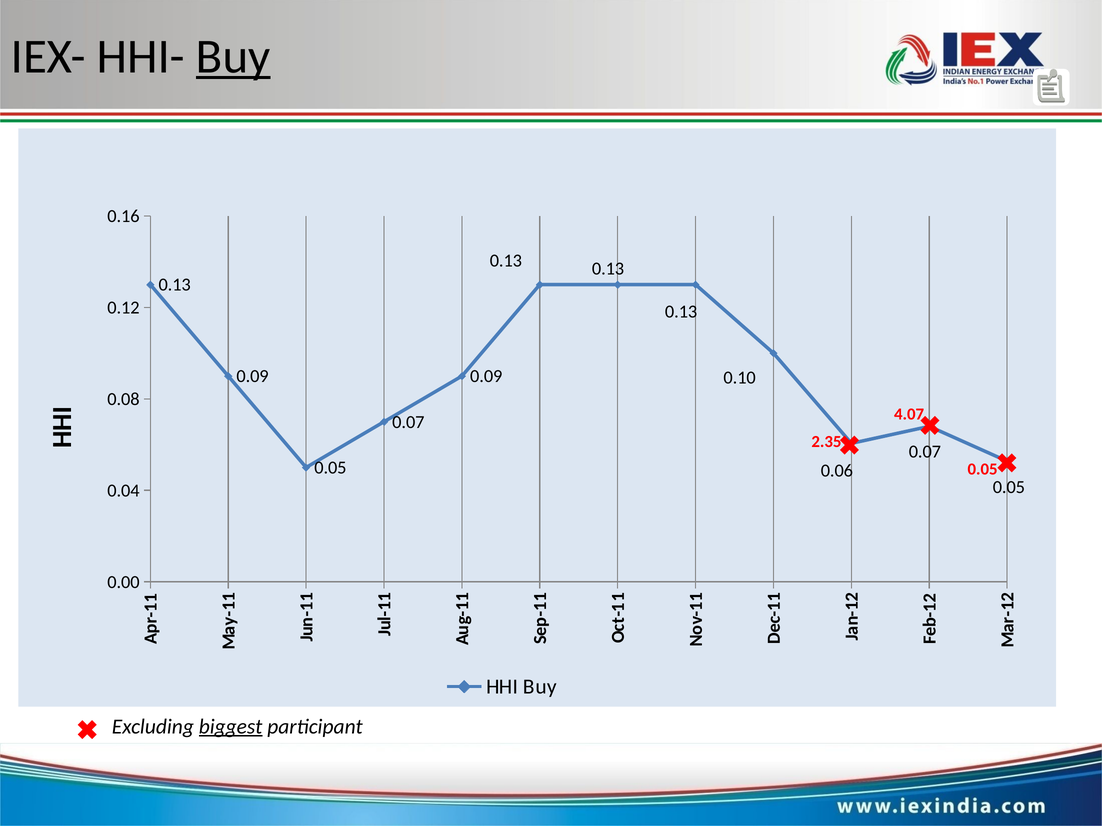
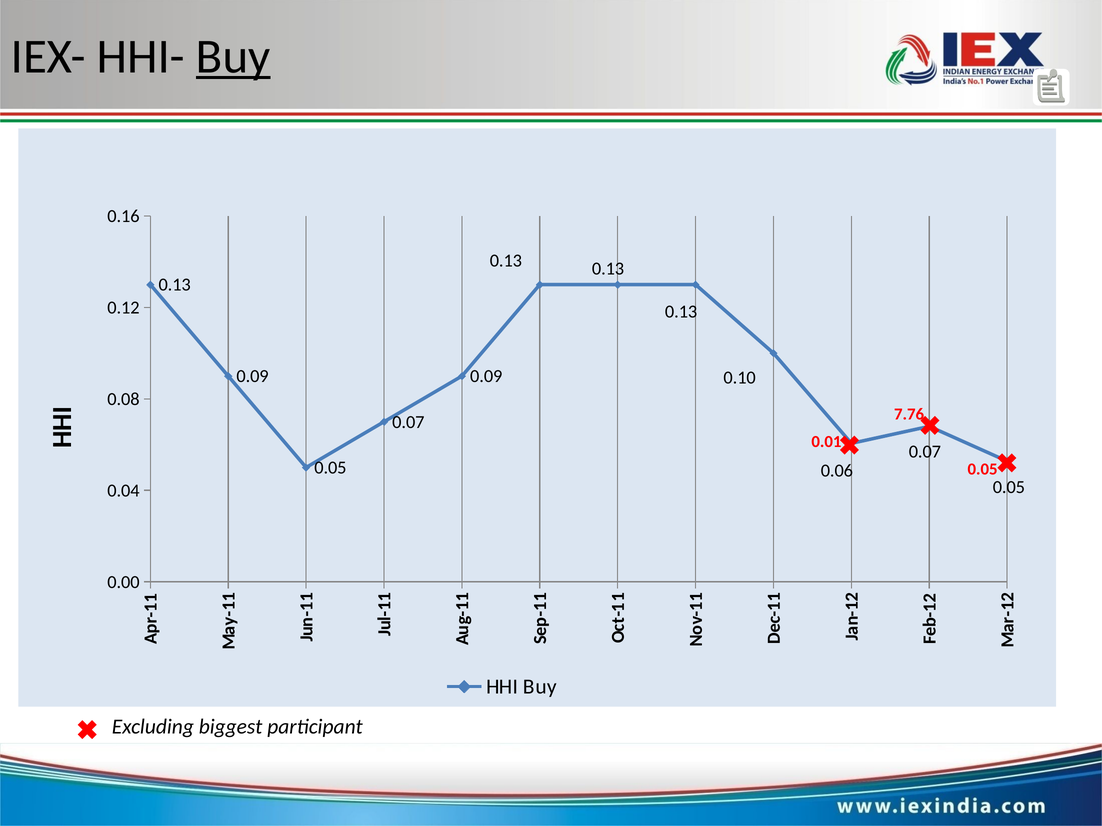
4.07: 4.07 -> 7.76
2.35: 2.35 -> 0.01
biggest underline: present -> none
